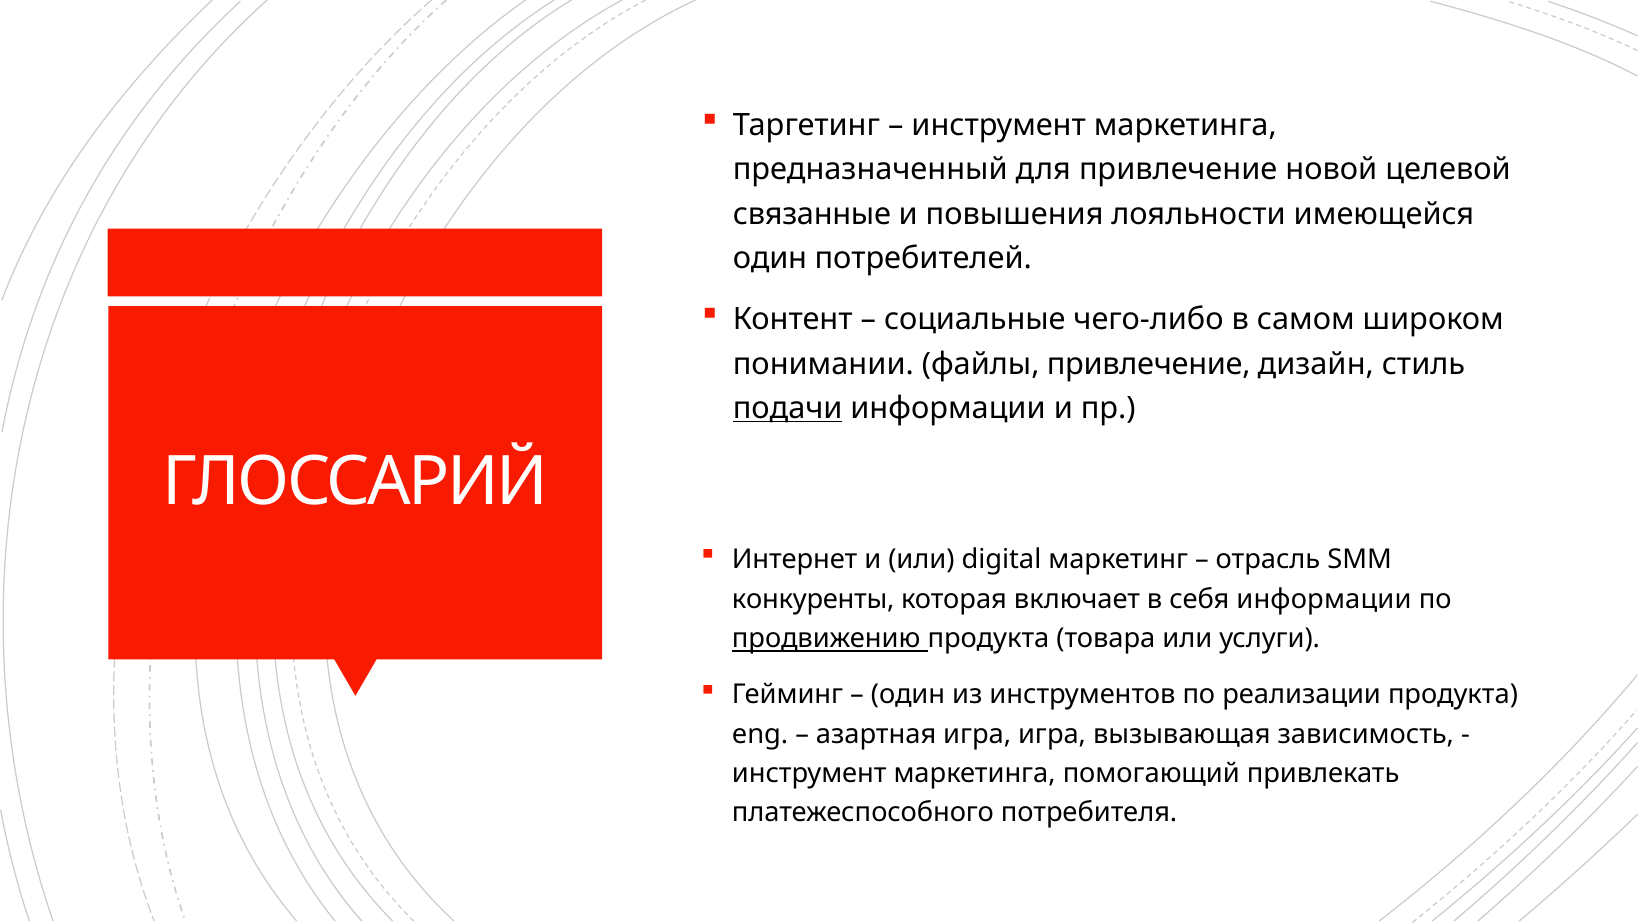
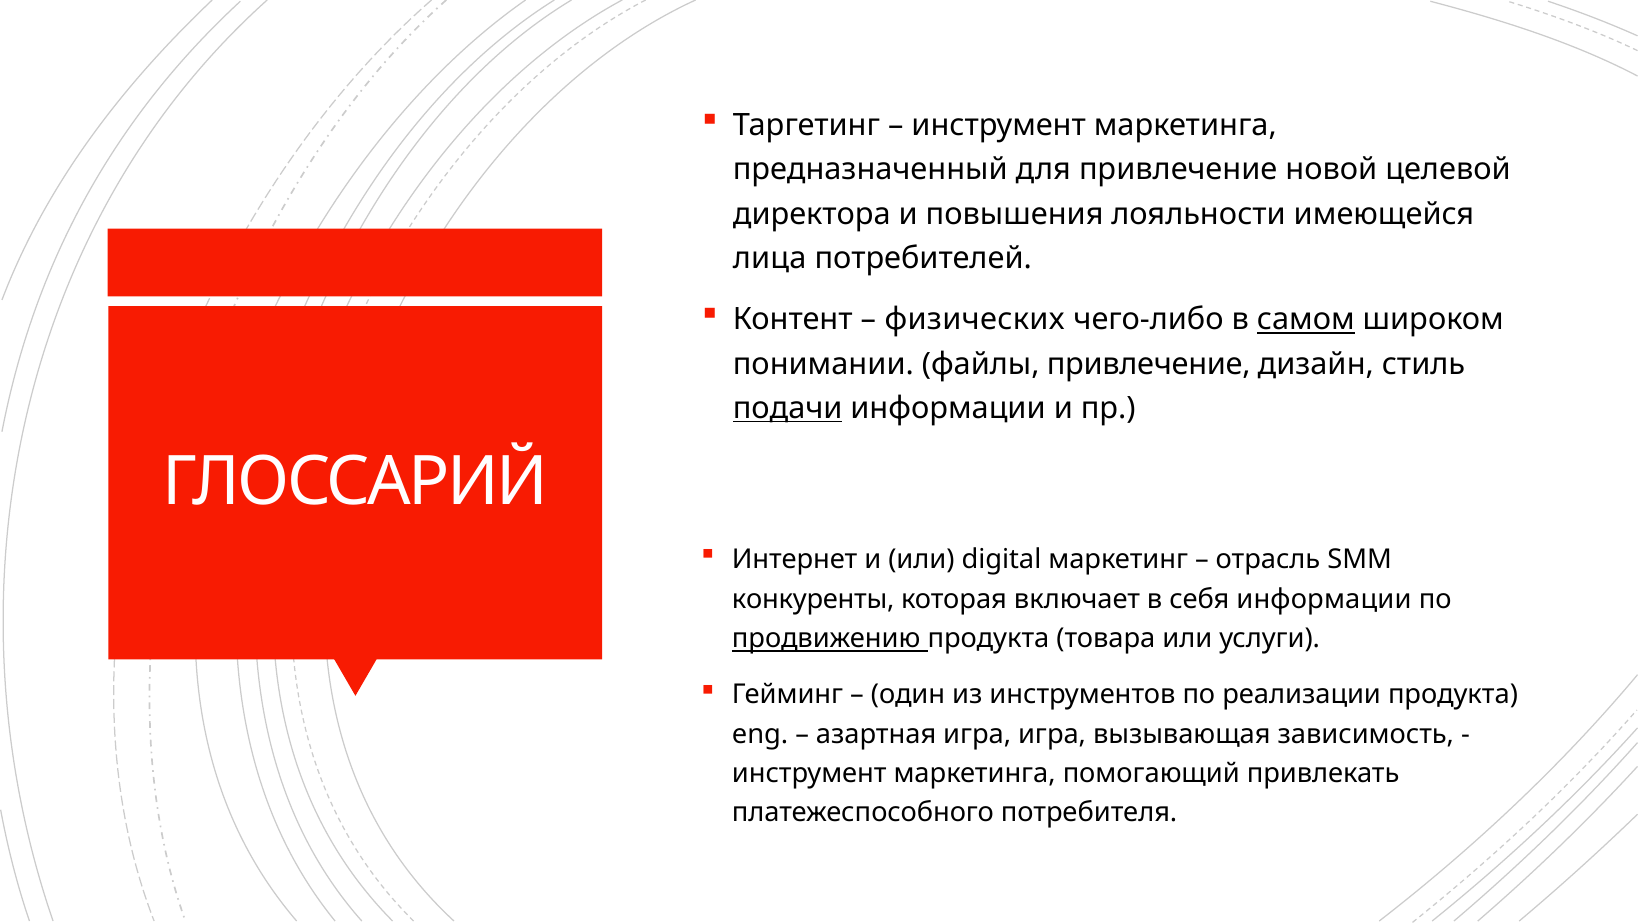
связанные: связанные -> директора
один at (770, 258): один -> лица
социальные: социальные -> физических
самом underline: none -> present
